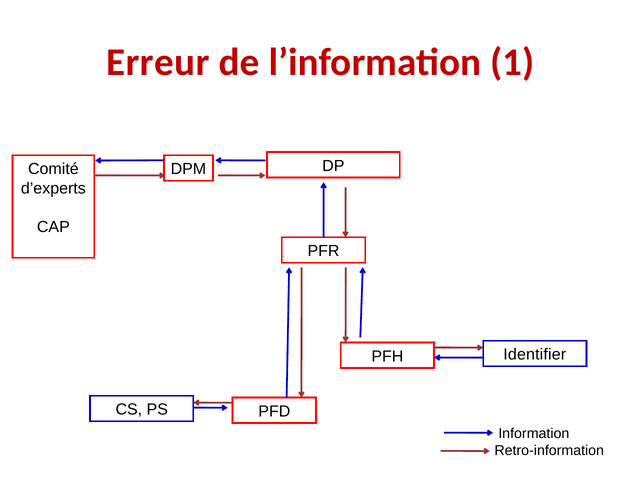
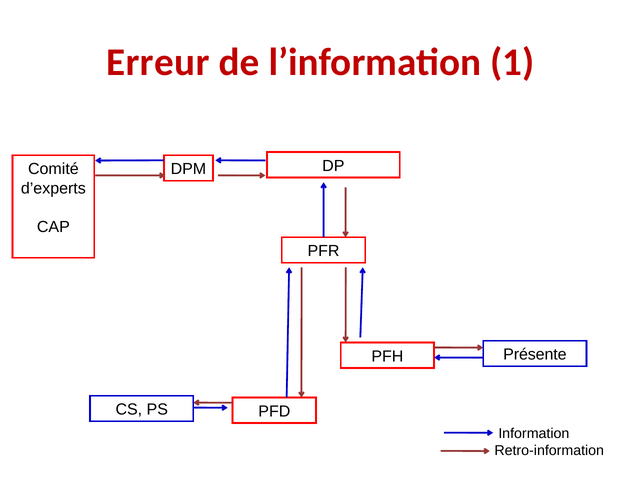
Identifier: Identifier -> Présente
